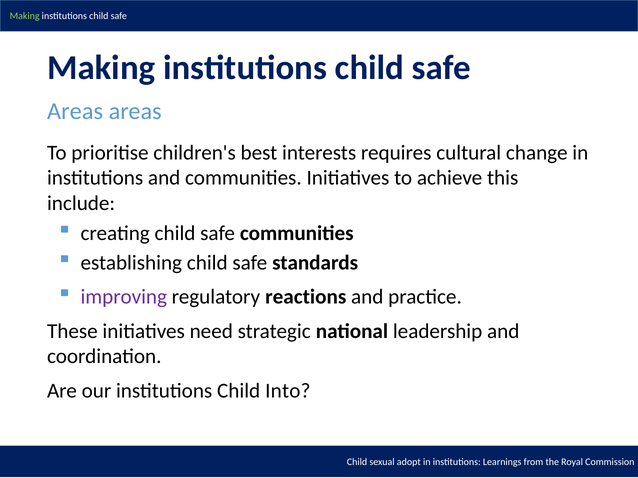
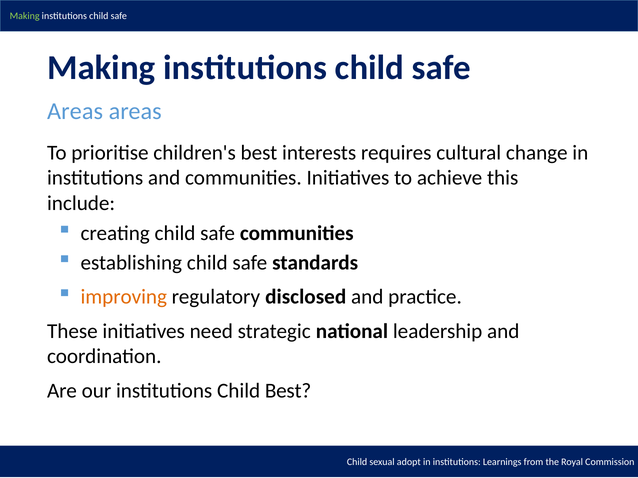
improving colour: purple -> orange
reactions: reactions -> disclosed
Child Into: Into -> Best
